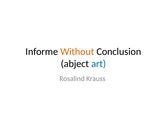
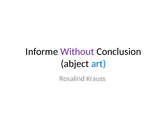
Without colour: orange -> purple
